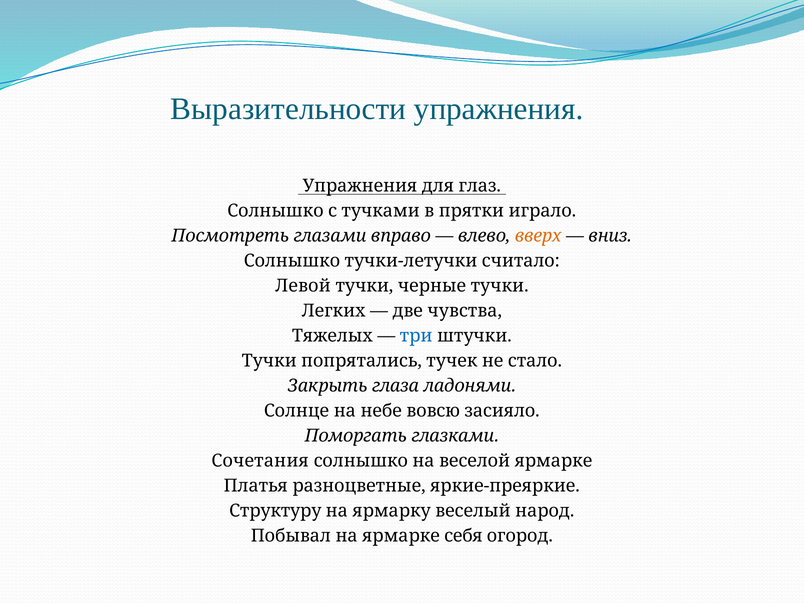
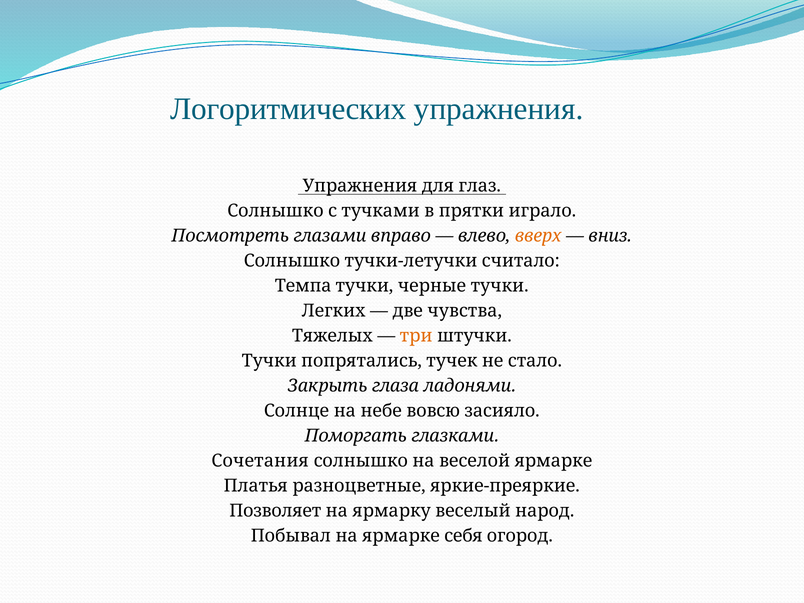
Выразительности: Выразительности -> Логоритмических
Левой: Левой -> Темпа
три colour: blue -> orange
Структуру: Структуру -> Позволяет
